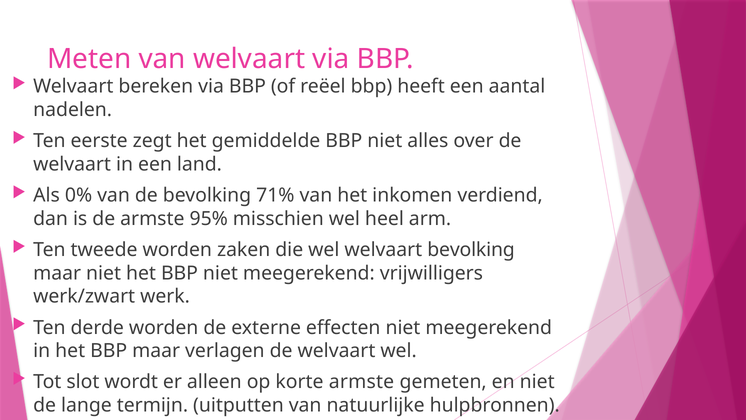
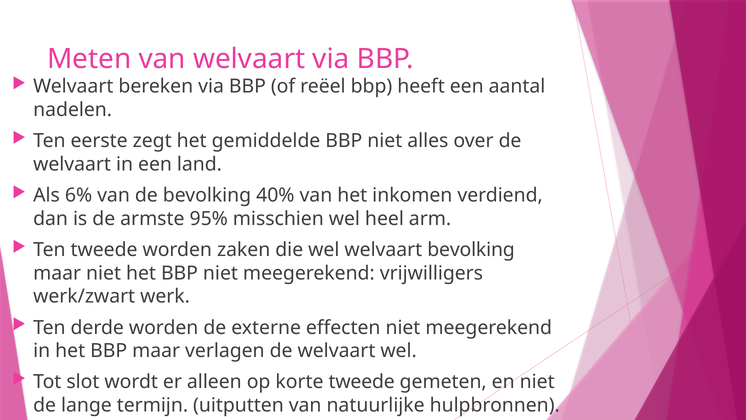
0%: 0% -> 6%
71%: 71% -> 40%
korte armste: armste -> tweede
